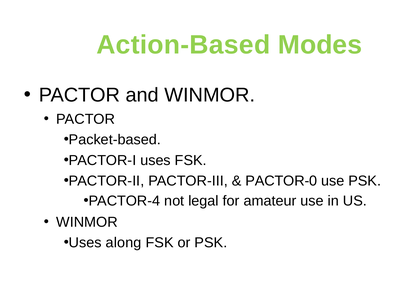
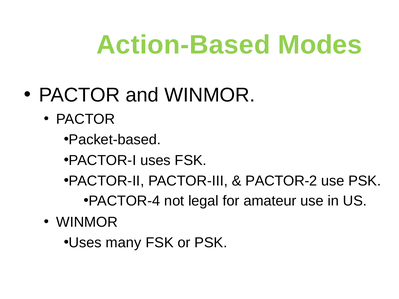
PACTOR-0: PACTOR-0 -> PACTOR-2
along: along -> many
